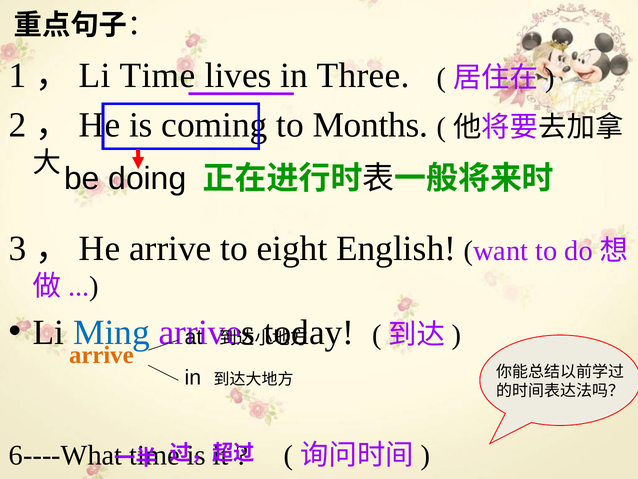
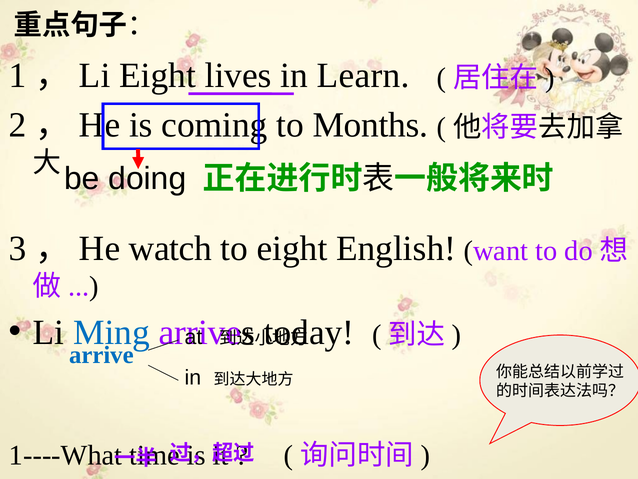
Li Time: Time -> Eight
Three: Three -> Learn
arrive at (170, 248): arrive -> watch
arrive at (101, 354) colour: orange -> blue
6----What: 6----What -> 1----What
